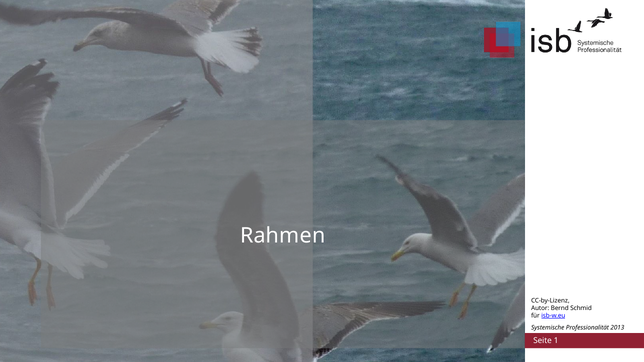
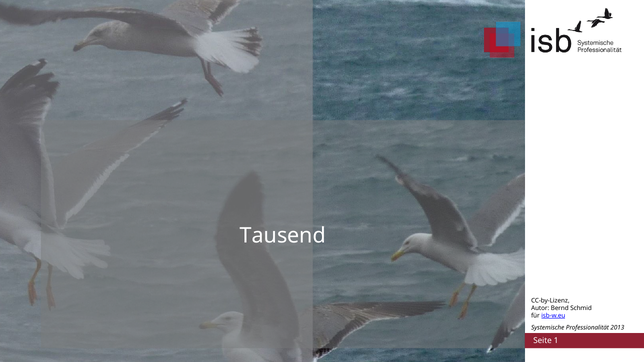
Rahmen: Rahmen -> Tausend
